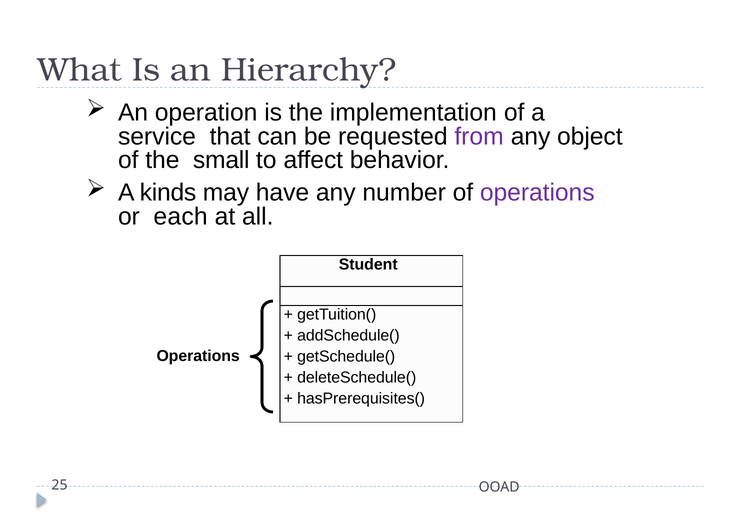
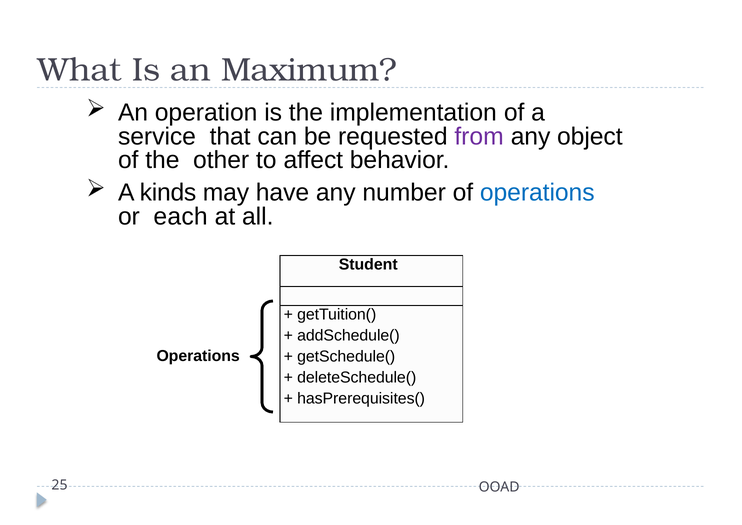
Hierarchy: Hierarchy -> Maximum
small: small -> other
operations at (537, 193) colour: purple -> blue
